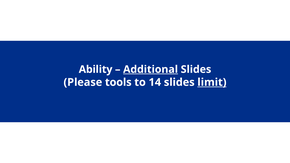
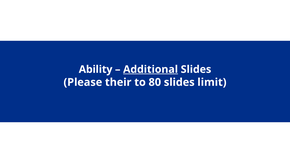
tools: tools -> their
14: 14 -> 80
limit underline: present -> none
